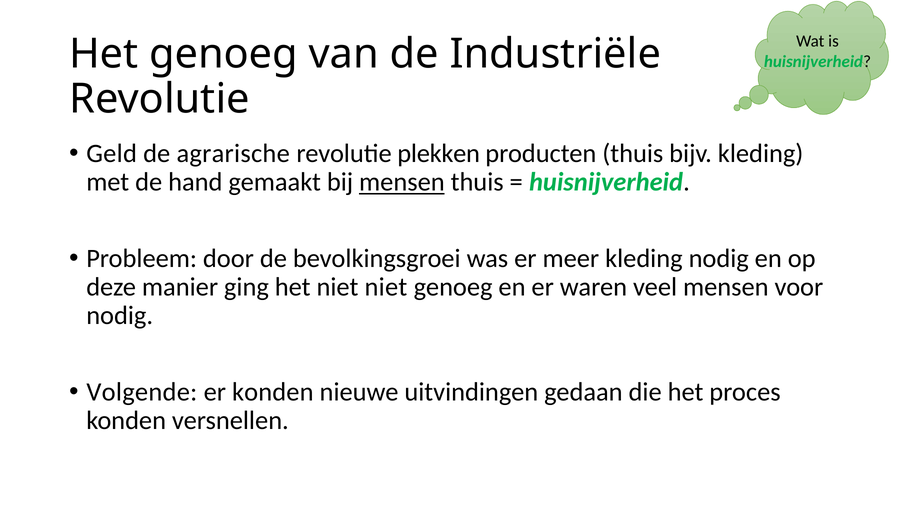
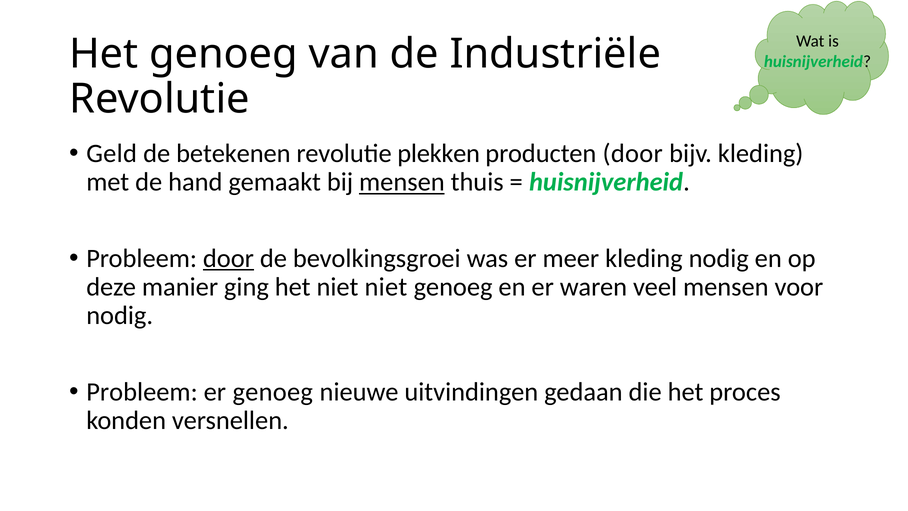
agrarische: agrarische -> betekenen
producten thuis: thuis -> door
door at (228, 258) underline: none -> present
Volgende at (142, 392): Volgende -> Probleem
er konden: konden -> genoeg
